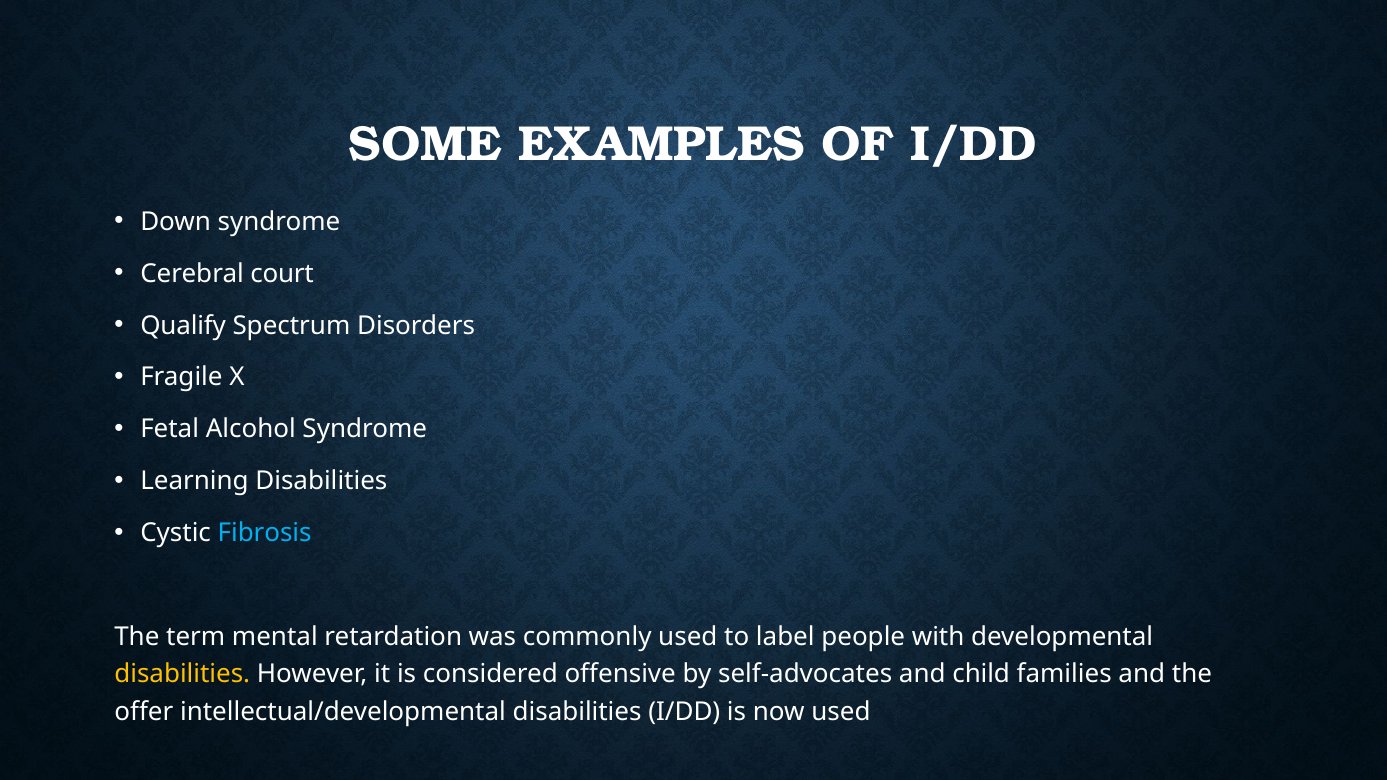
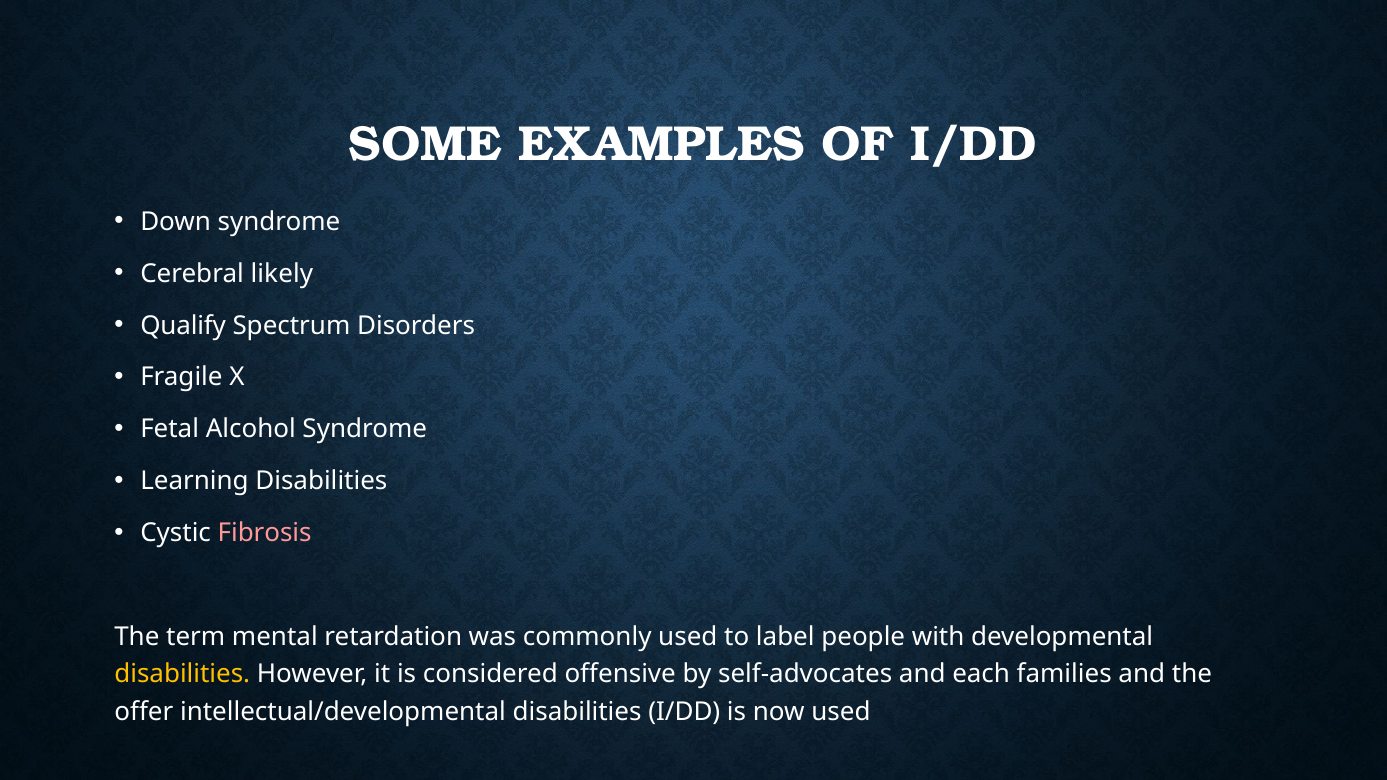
court: court -> likely
Fibrosis colour: light blue -> pink
child: child -> each
